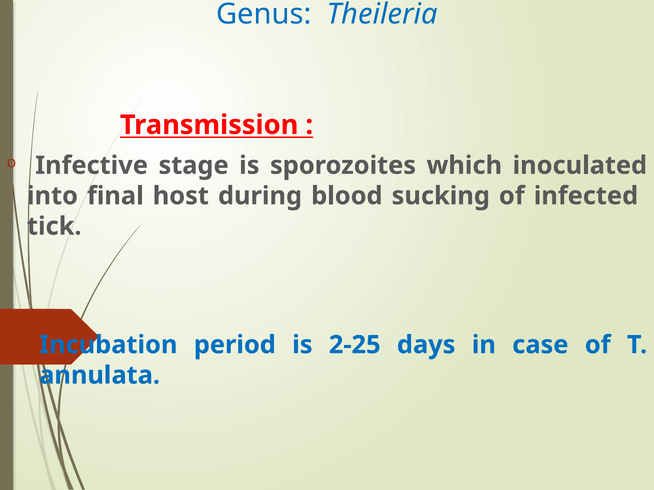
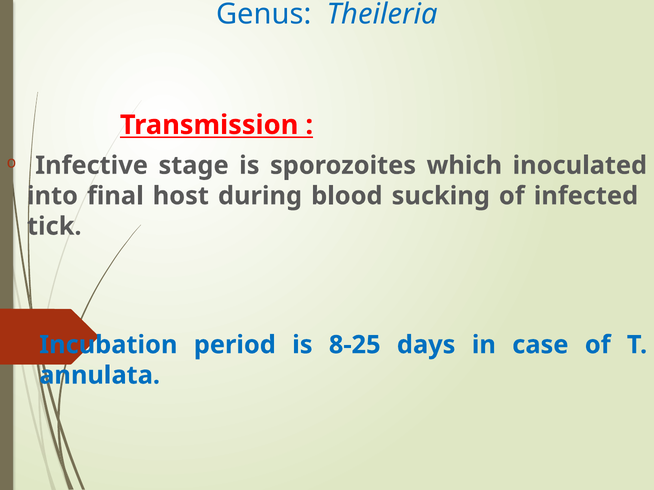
2-25: 2-25 -> 8-25
